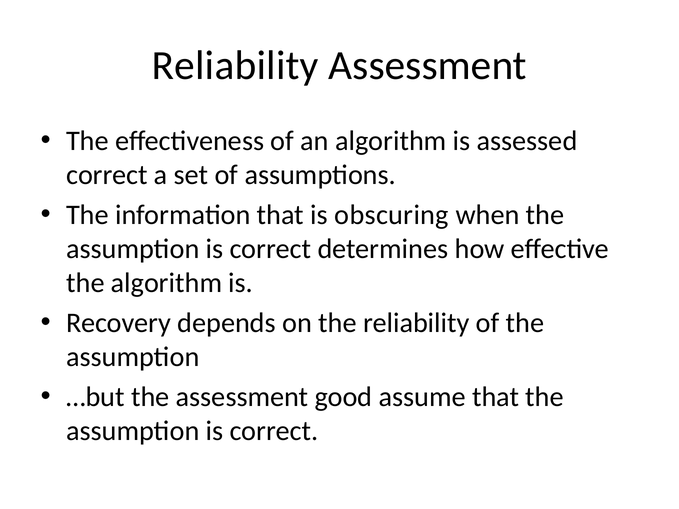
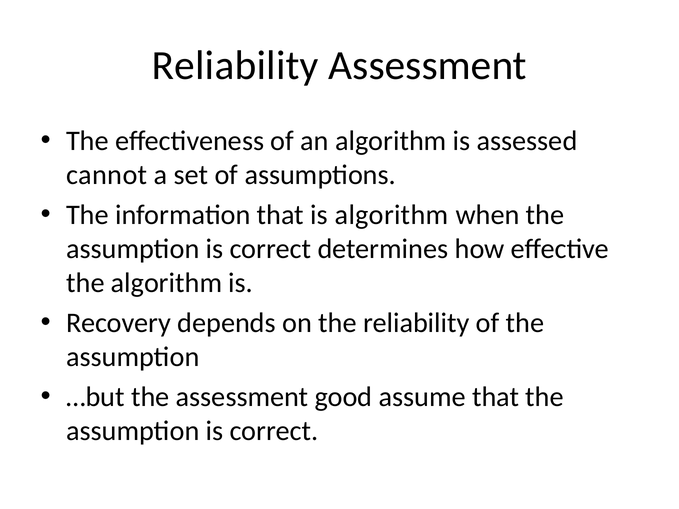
correct at (107, 175): correct -> cannot
is obscuring: obscuring -> algorithm
